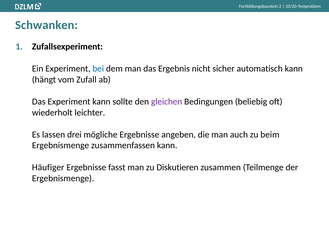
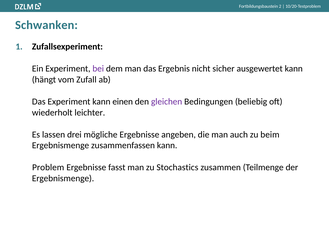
bei colour: blue -> purple
automatisch: automatisch -> ausgewertet
sollte: sollte -> einen
Häufiger: Häufiger -> Problem
Diskutieren: Diskutieren -> Stochastics
